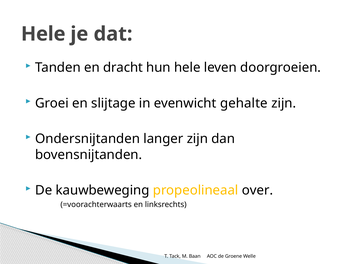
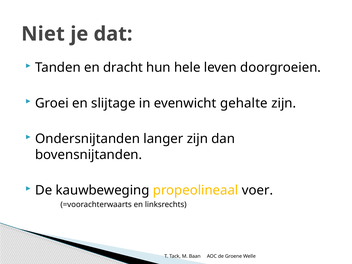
Hele at (43, 34): Hele -> Niet
over: over -> voer
